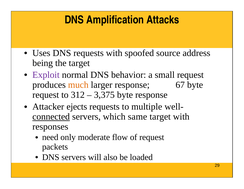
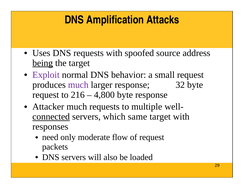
being underline: none -> present
much at (78, 85) colour: orange -> purple
67: 67 -> 32
312: 312 -> 216
3,375: 3,375 -> 4,800
Attacker ejects: ejects -> much
